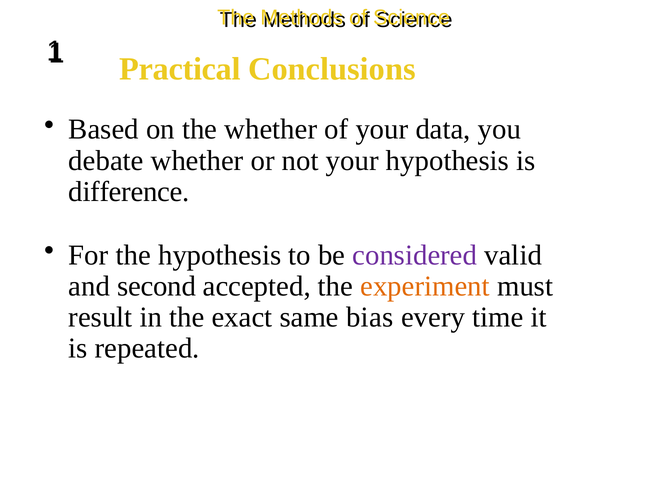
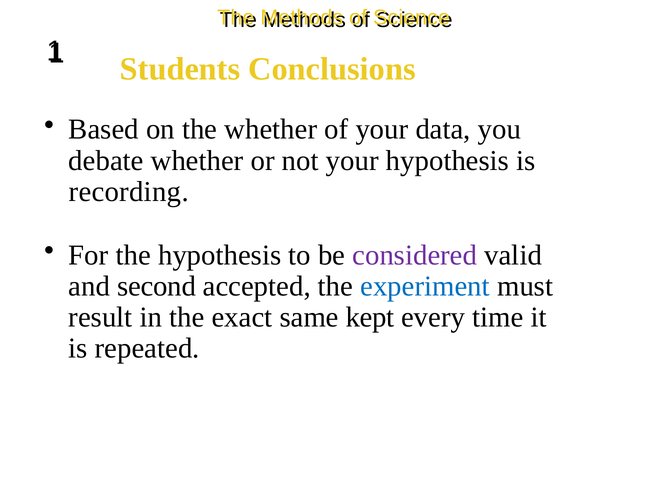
Practical: Practical -> Students
difference: difference -> recording
experiment colour: orange -> blue
bias: bias -> kept
